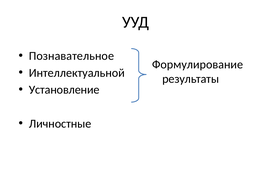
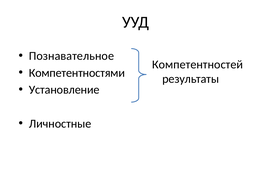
Формулирование: Формулирование -> Компетентностей
Интеллектуальной: Интеллектуальной -> Компетентностями
